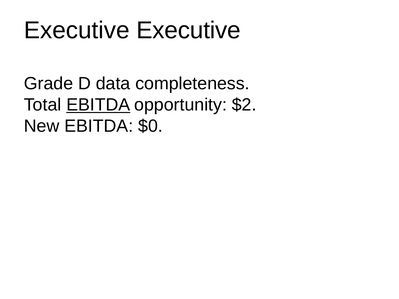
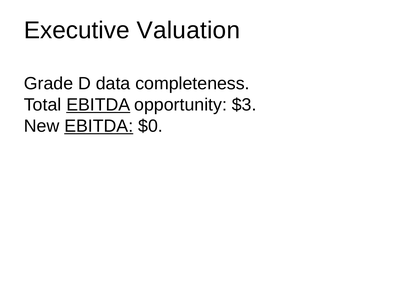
Executive Executive: Executive -> Valuation
$2: $2 -> $3
EBITDA at (99, 126) underline: none -> present
